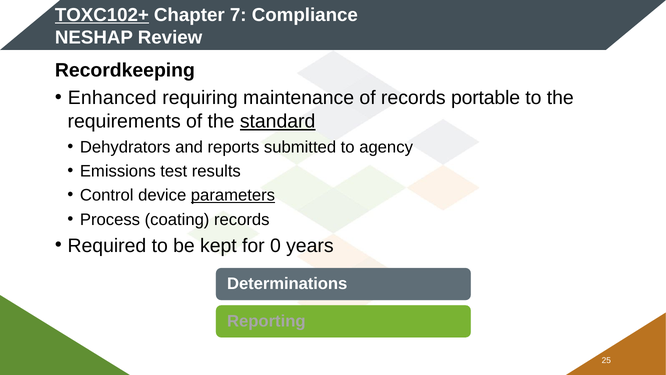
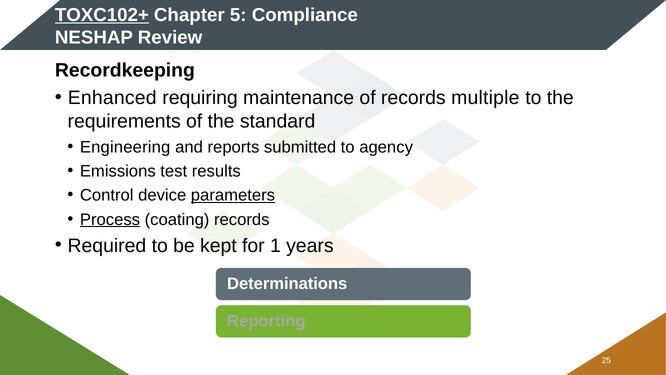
7: 7 -> 5
portable: portable -> multiple
standard underline: present -> none
Dehydrators: Dehydrators -> Engineering
Process underline: none -> present
0: 0 -> 1
